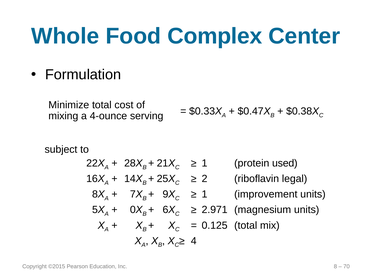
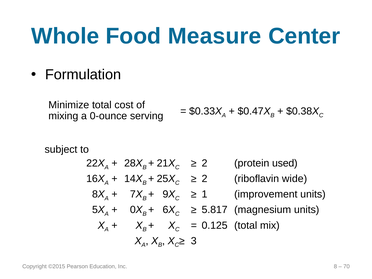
Complex: Complex -> Measure
4-ounce: 4-ounce -> 0-ounce
1 at (205, 163): 1 -> 2
legal: legal -> wide
2.971: 2.971 -> 5.817
4: 4 -> 3
